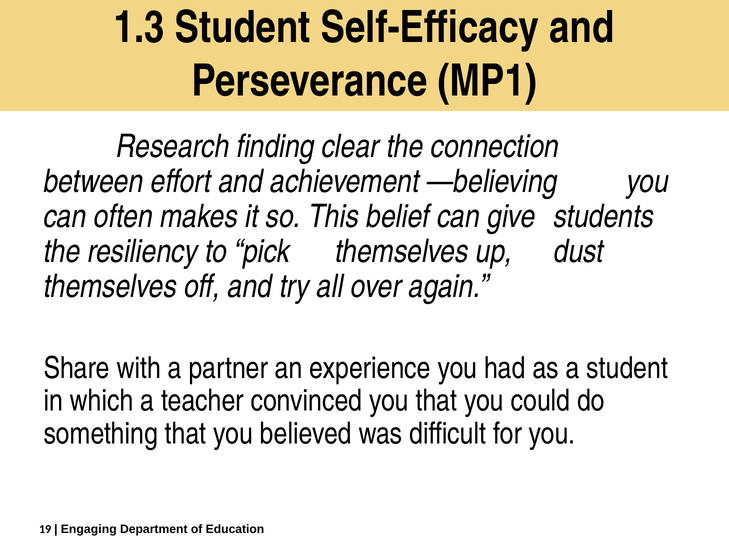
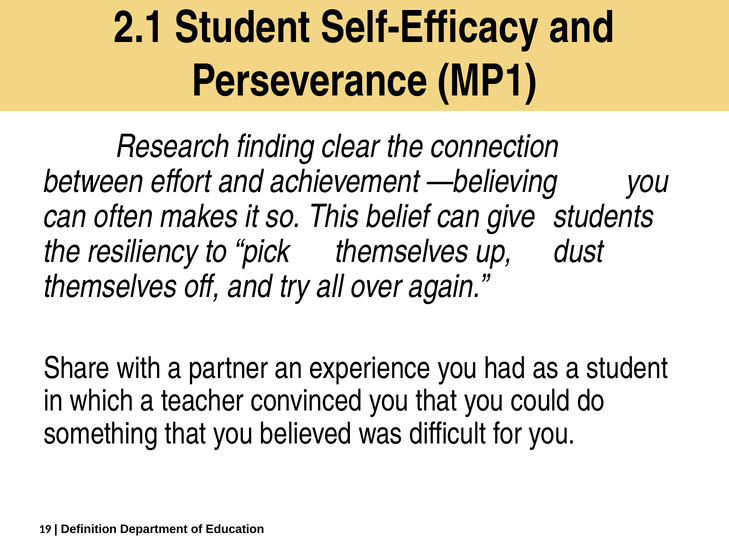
1.3: 1.3 -> 2.1
Engaging: Engaging -> Definition
